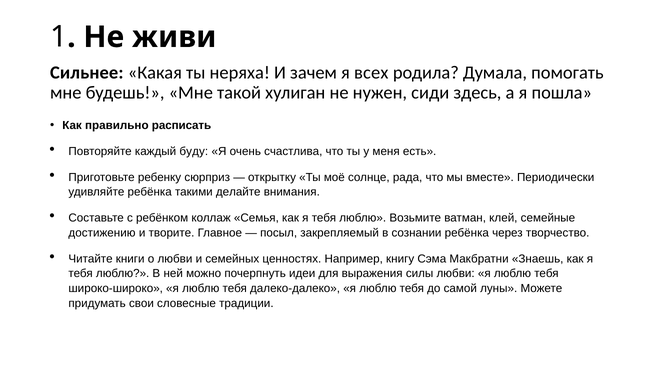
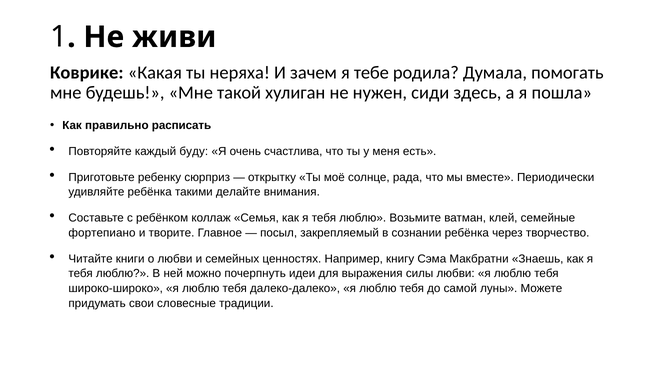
Сильнее: Сильнее -> Коврике
всех: всех -> тебе
достижению: достижению -> фортепиано
